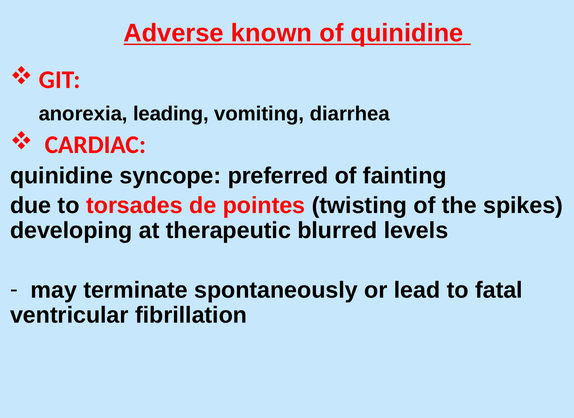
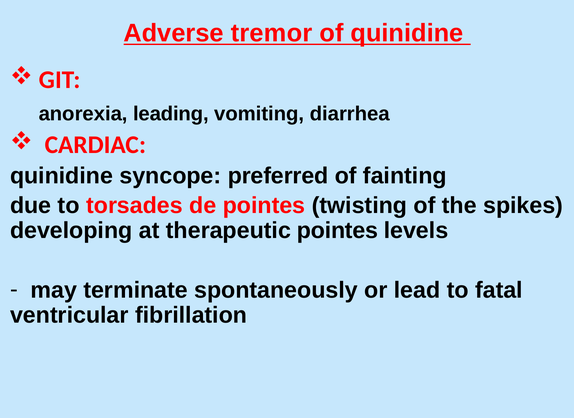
known: known -> tremor
therapeutic blurred: blurred -> pointes
